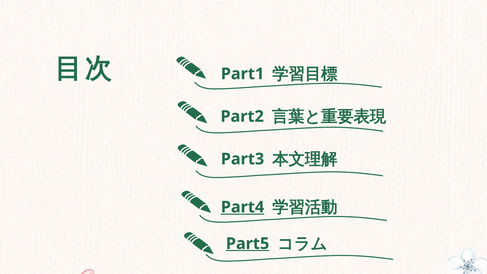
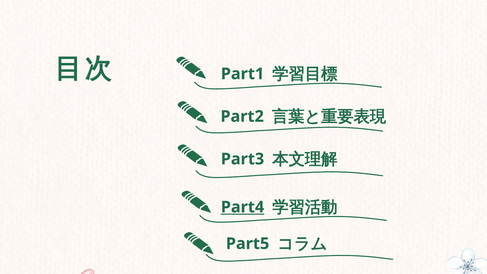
Part5 underline: present -> none
